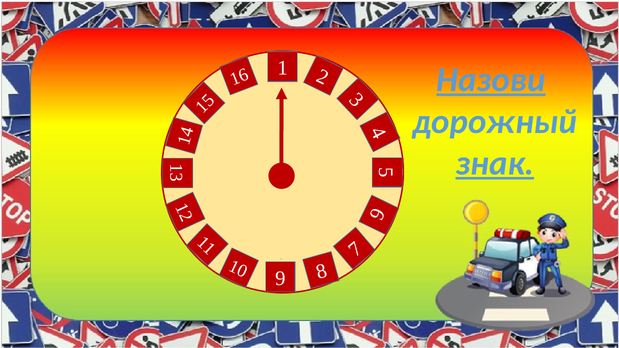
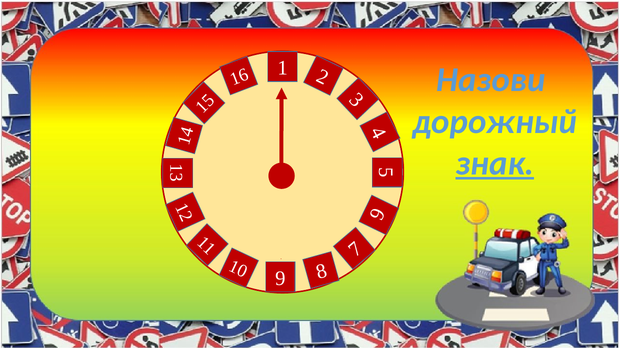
Назови underline: present -> none
